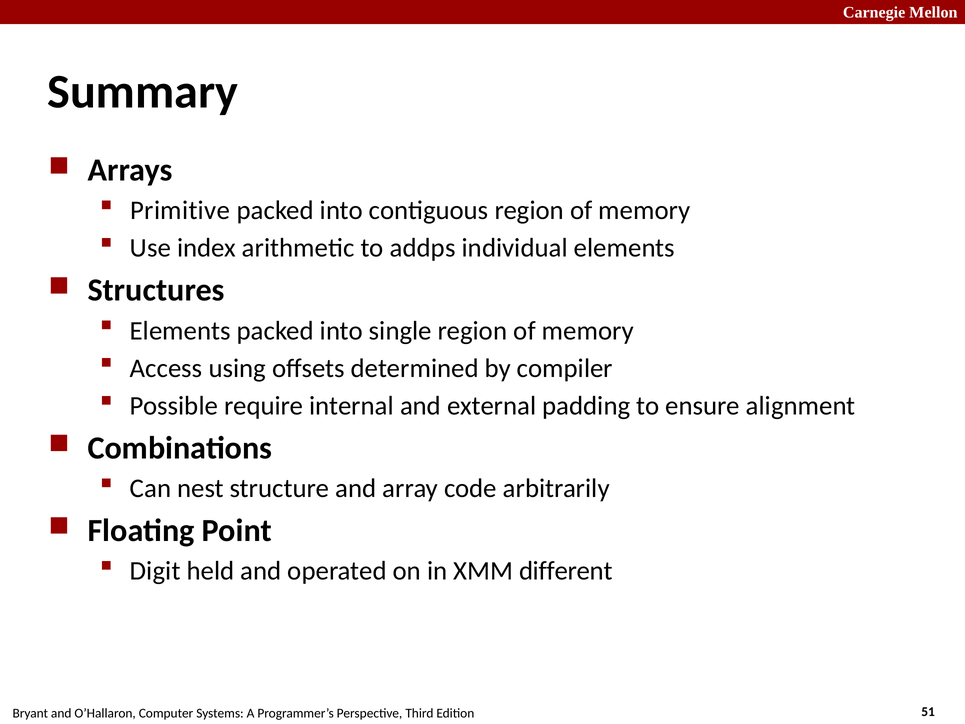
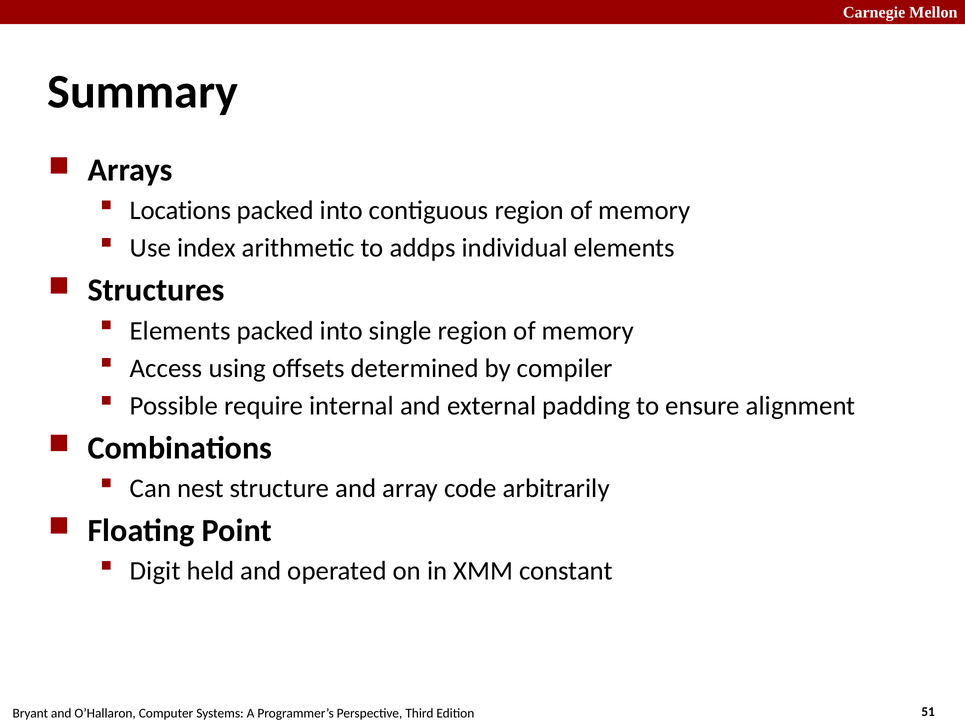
Primitive: Primitive -> Locations
different: different -> constant
